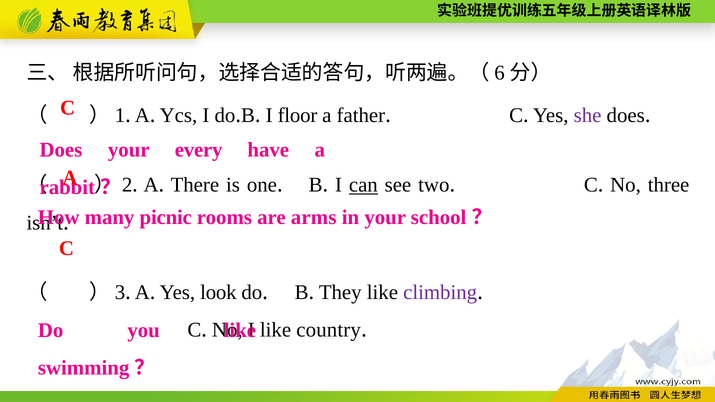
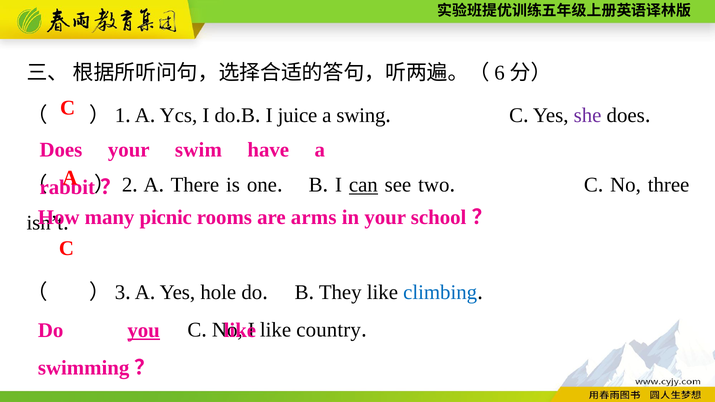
floor: floor -> juice
father: father -> swing
every: every -> swim
look: look -> hole
climbing colour: purple -> blue
you underline: none -> present
